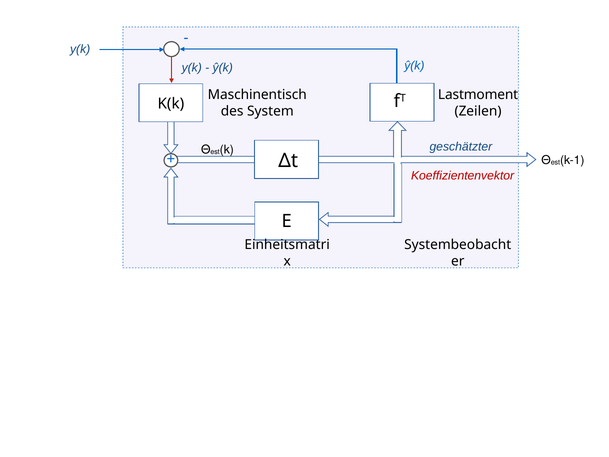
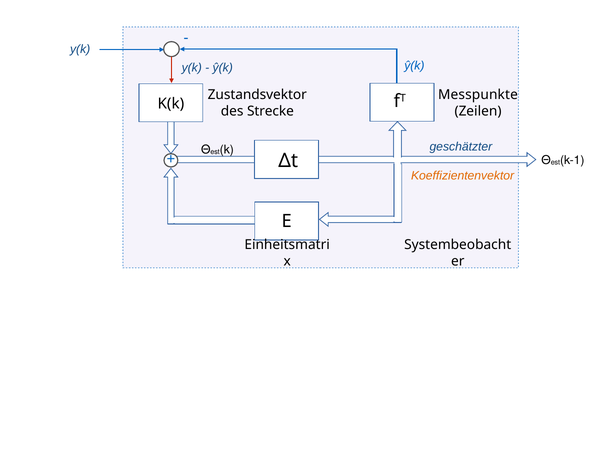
Maschinentisch: Maschinentisch -> Zustandsvektor
Lastmoment: Lastmoment -> Messpunkte
System: System -> Strecke
Koeffizientenvektor colour: red -> orange
